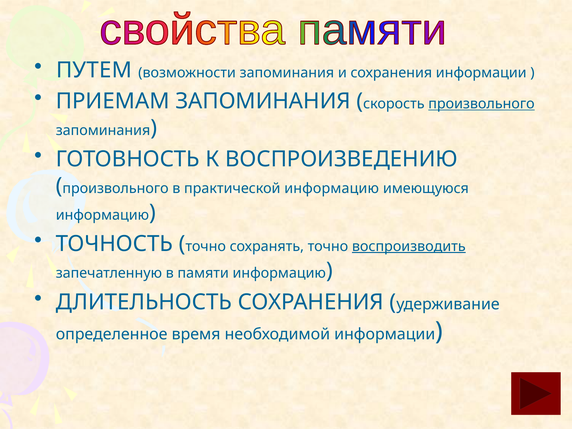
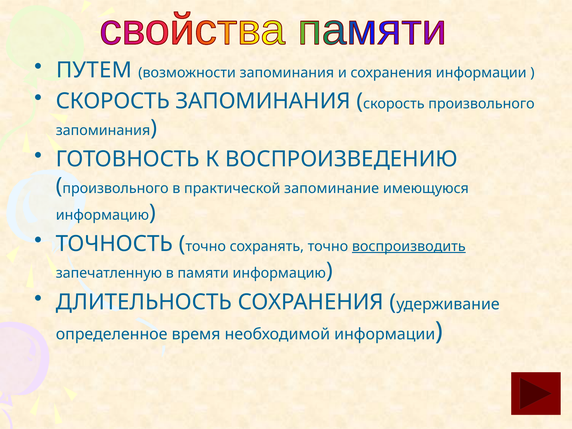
ПРИЕМАМ at (113, 101): ПРИЕМАМ -> СКОРОСТЬ
произвольного at (481, 104) underline: present -> none
практической информацию: информацию -> запоминание
